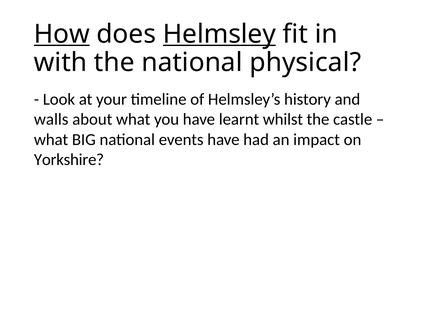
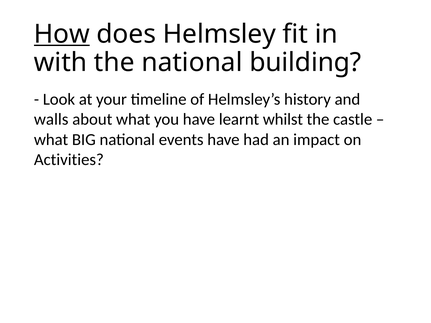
Helmsley underline: present -> none
physical: physical -> building
Yorkshire: Yorkshire -> Activities
